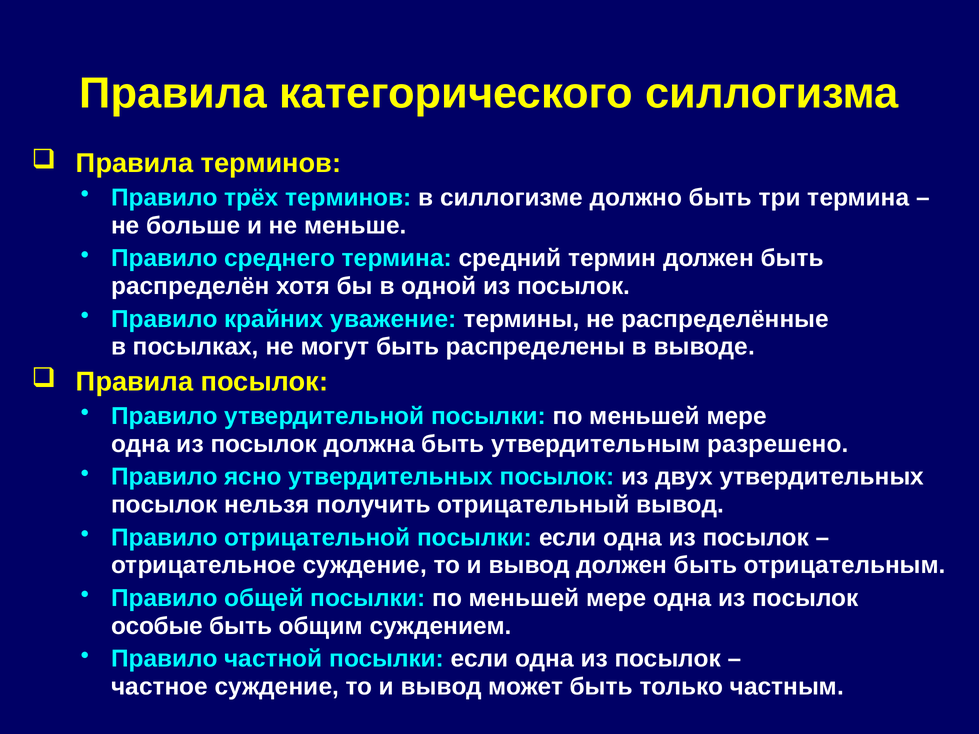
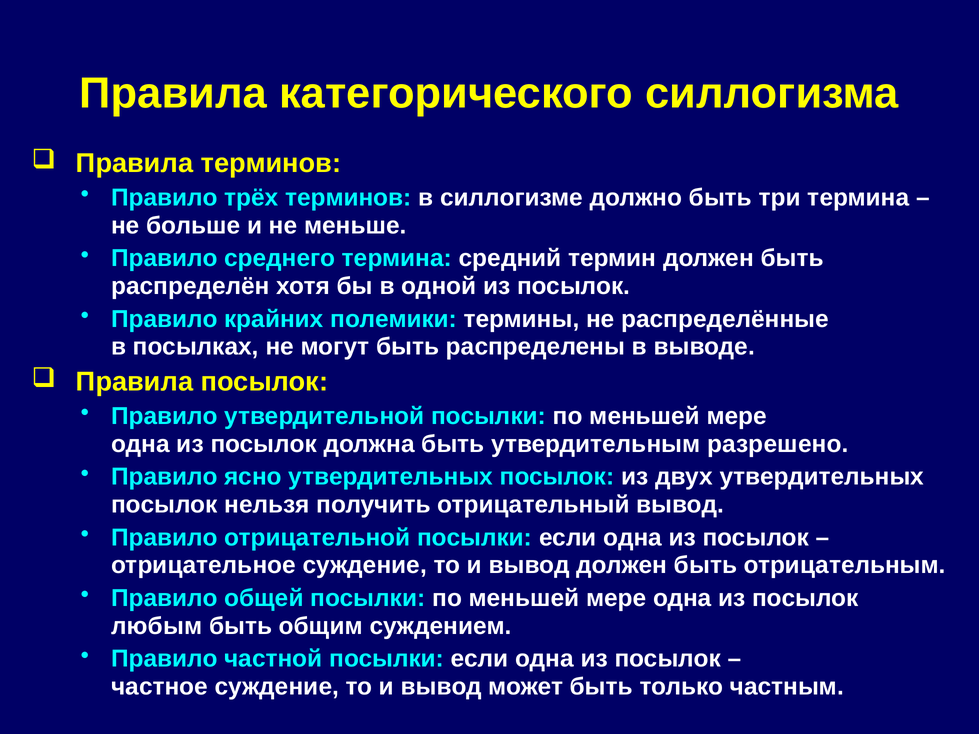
уважение: уважение -> полемики
особые: особые -> любым
